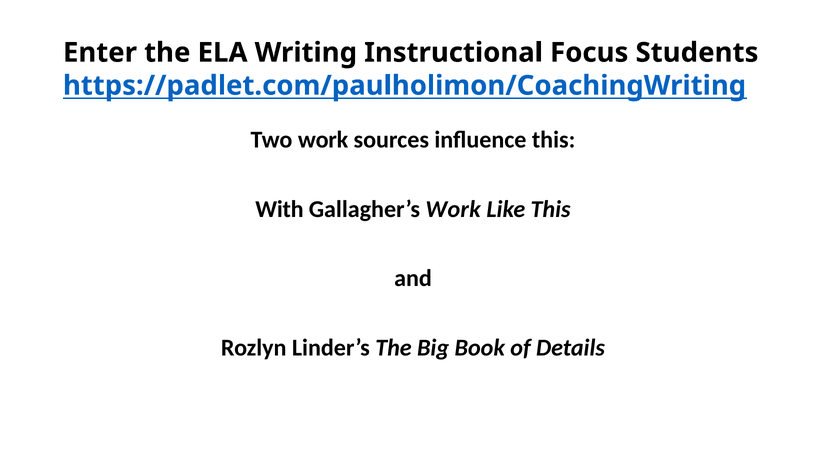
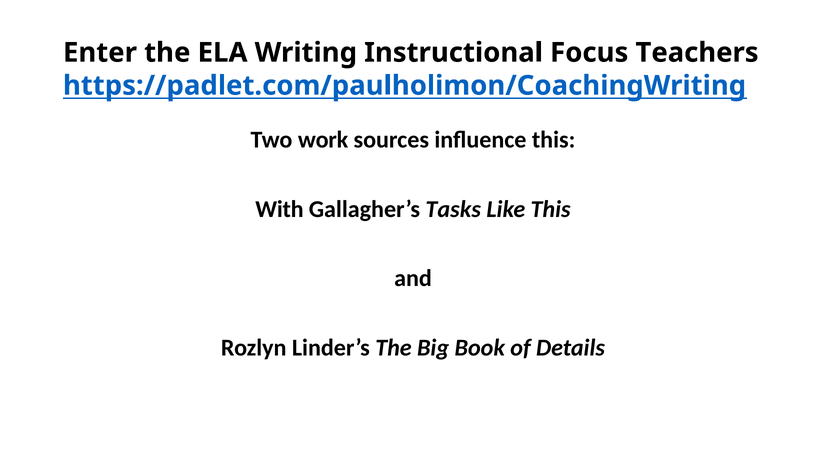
Students: Students -> Teachers
Gallagher’s Work: Work -> Tasks
